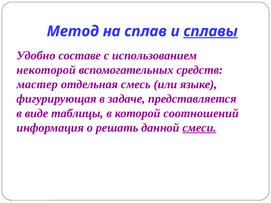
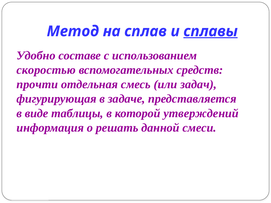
некоторой: некоторой -> скоростью
мастер: мастер -> прочти
языке: языке -> задач
соотношений: соотношений -> утверждений
смеси underline: present -> none
